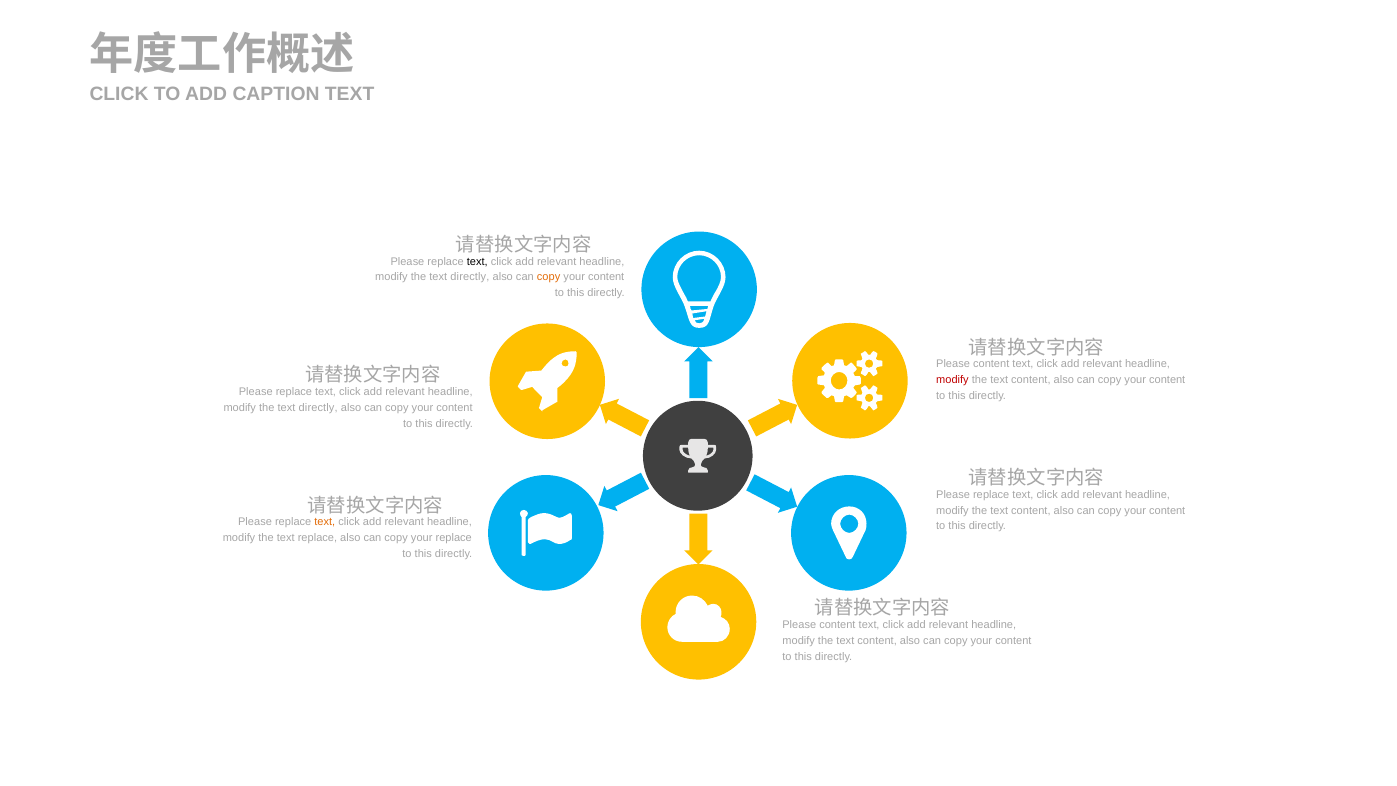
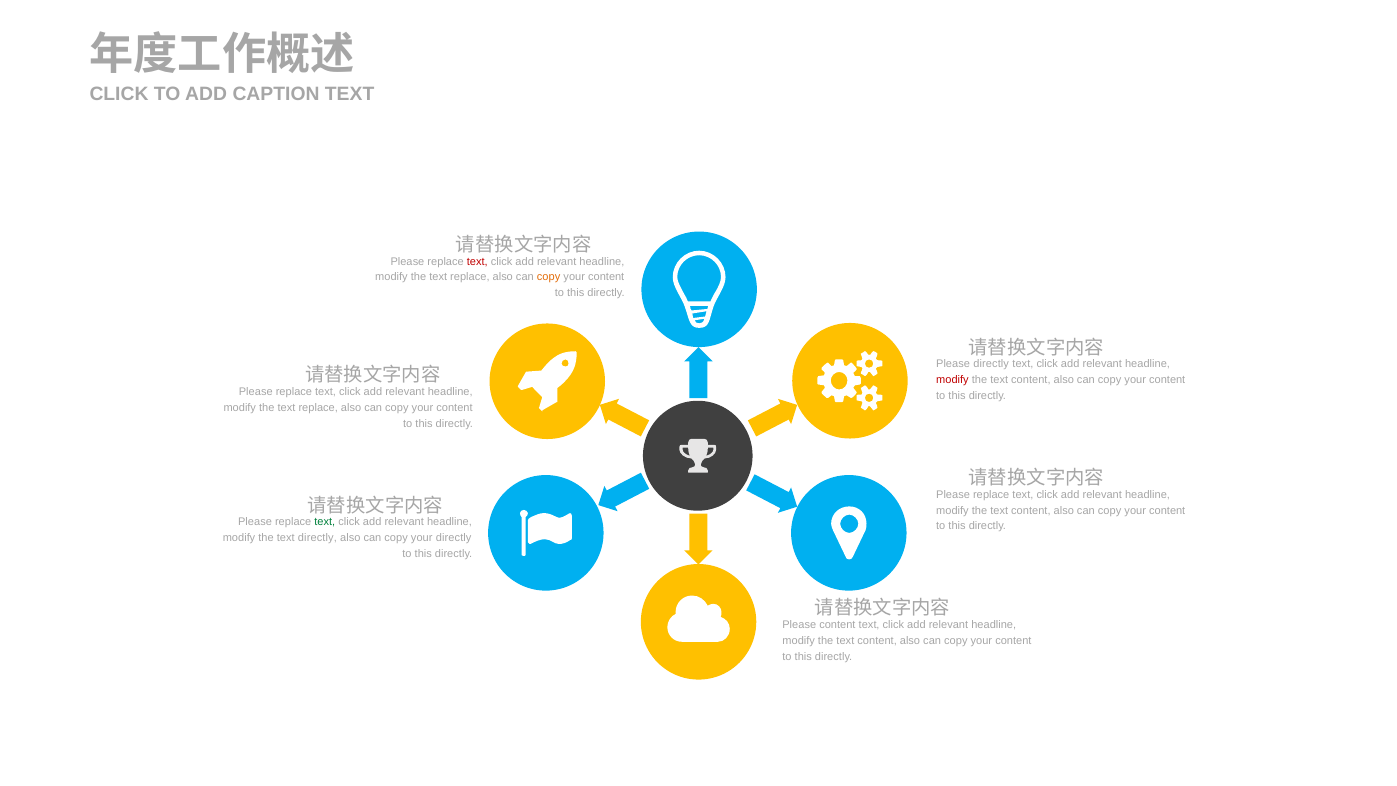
text at (477, 261) colour: black -> red
directly at (470, 277): directly -> replace
content at (991, 364): content -> directly
directly at (318, 408): directly -> replace
text at (325, 522) colour: orange -> green
text replace: replace -> directly
your replace: replace -> directly
